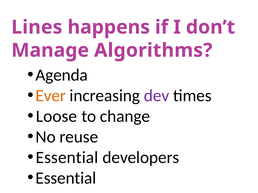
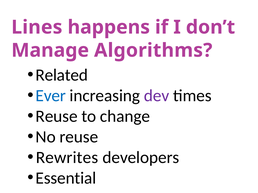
Agenda: Agenda -> Related
Ever colour: orange -> blue
Loose at (56, 117): Loose -> Reuse
Essential at (67, 158): Essential -> Rewrites
